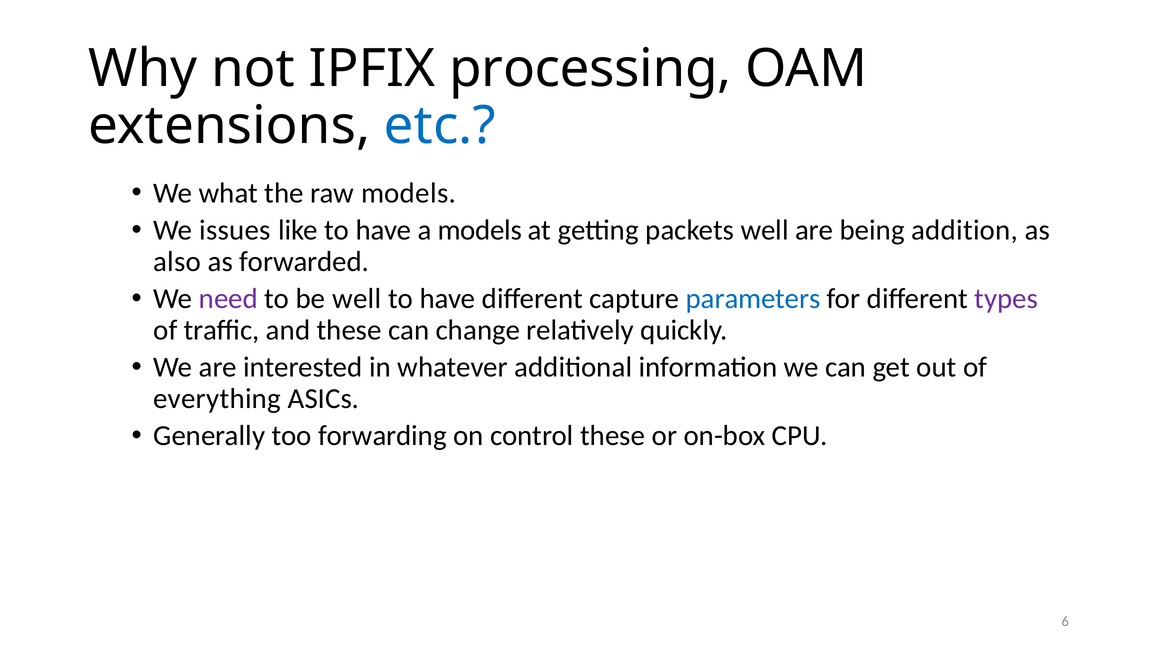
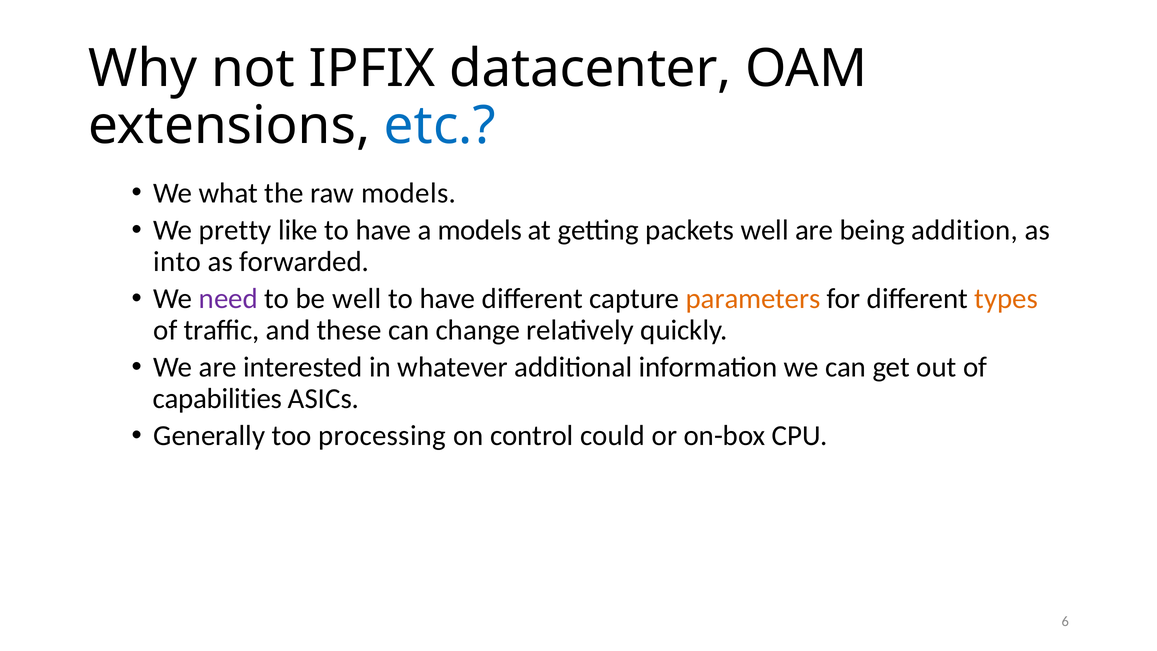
processing: processing -> datacenter
issues: issues -> pretty
also: also -> into
parameters colour: blue -> orange
types colour: purple -> orange
everything: everything -> capabilities
forwarding: forwarding -> processing
control these: these -> could
